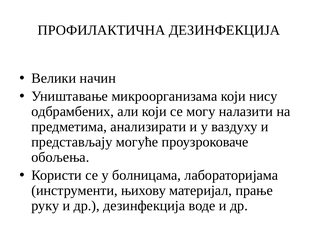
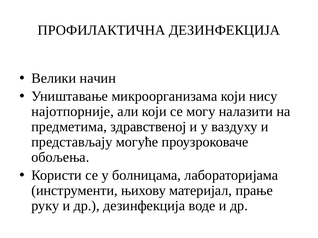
одбрамбених: одбрамбених -> најотпорније
анализирати: анализирати -> здравственој
